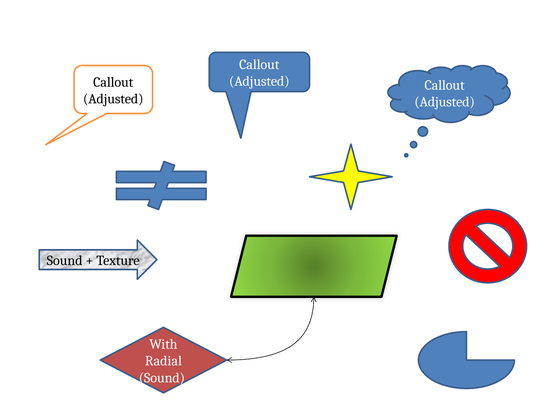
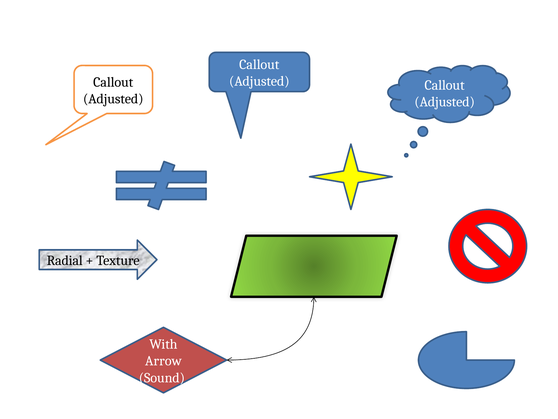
Sound at (65, 260): Sound -> Radial
Radial: Radial -> Arrow
